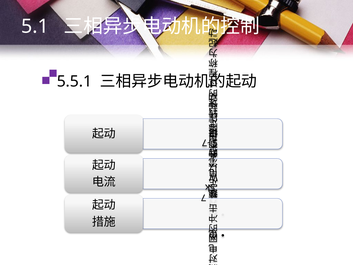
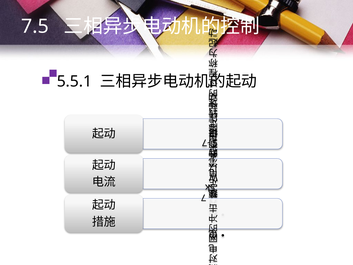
5.1: 5.1 -> 7.5
